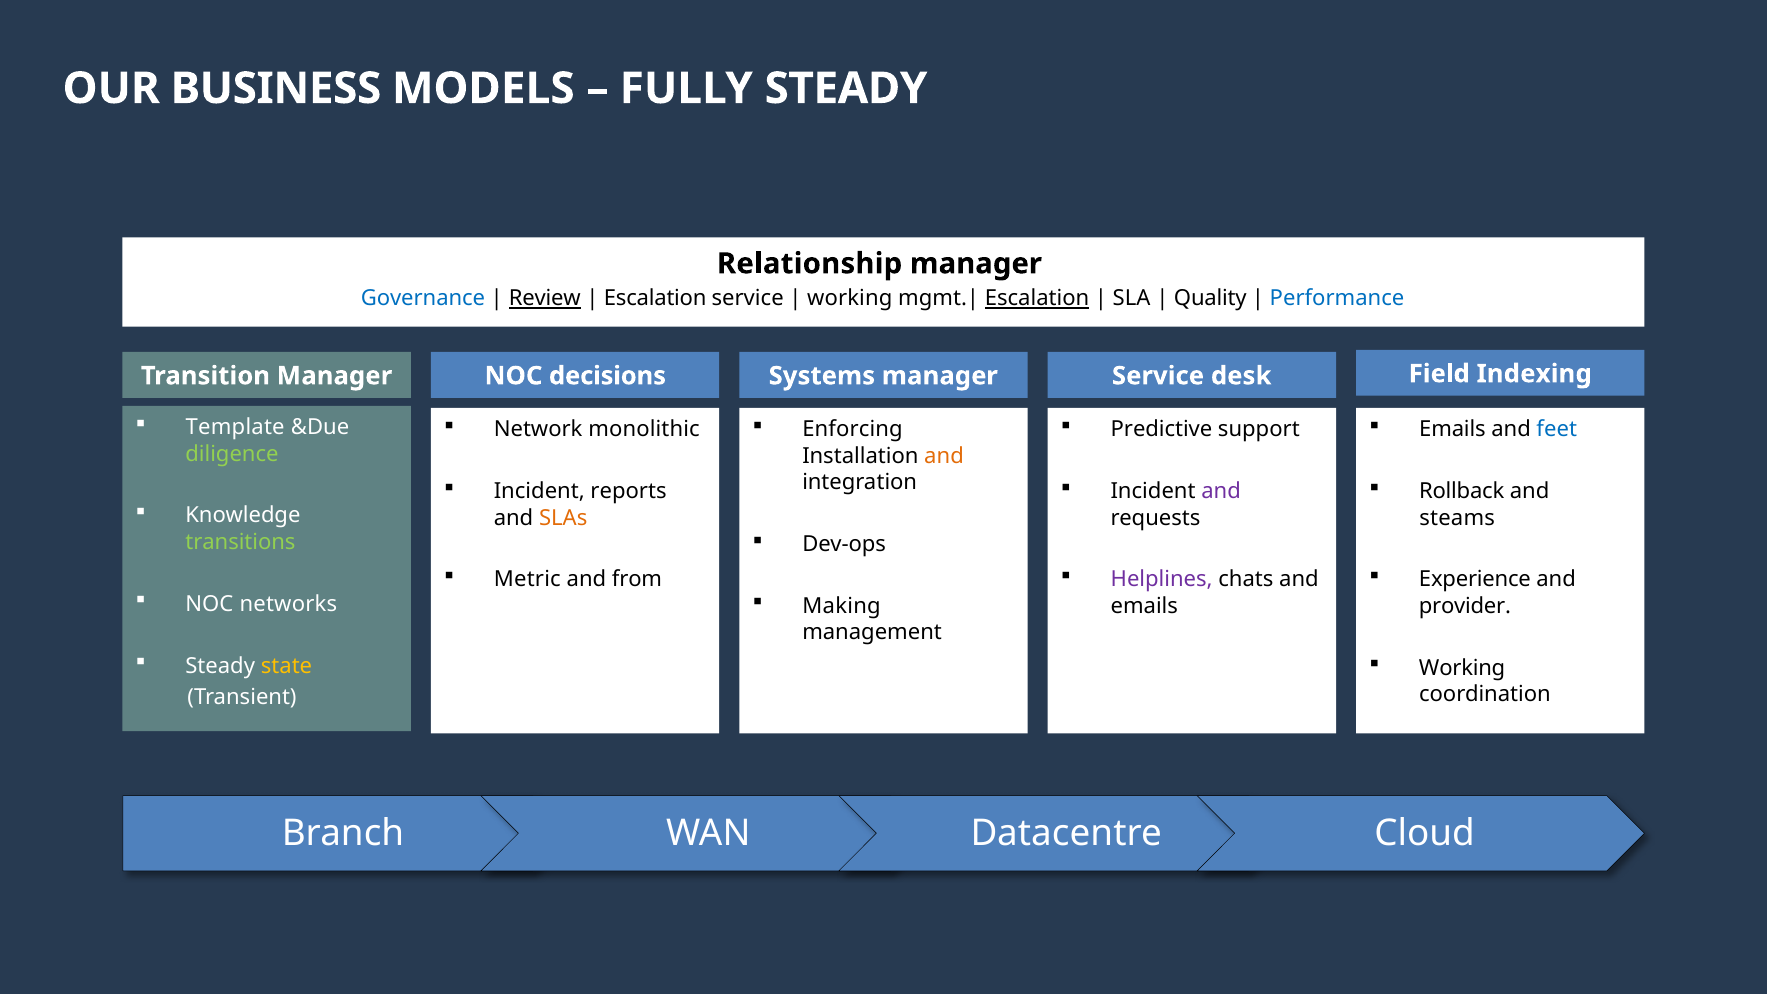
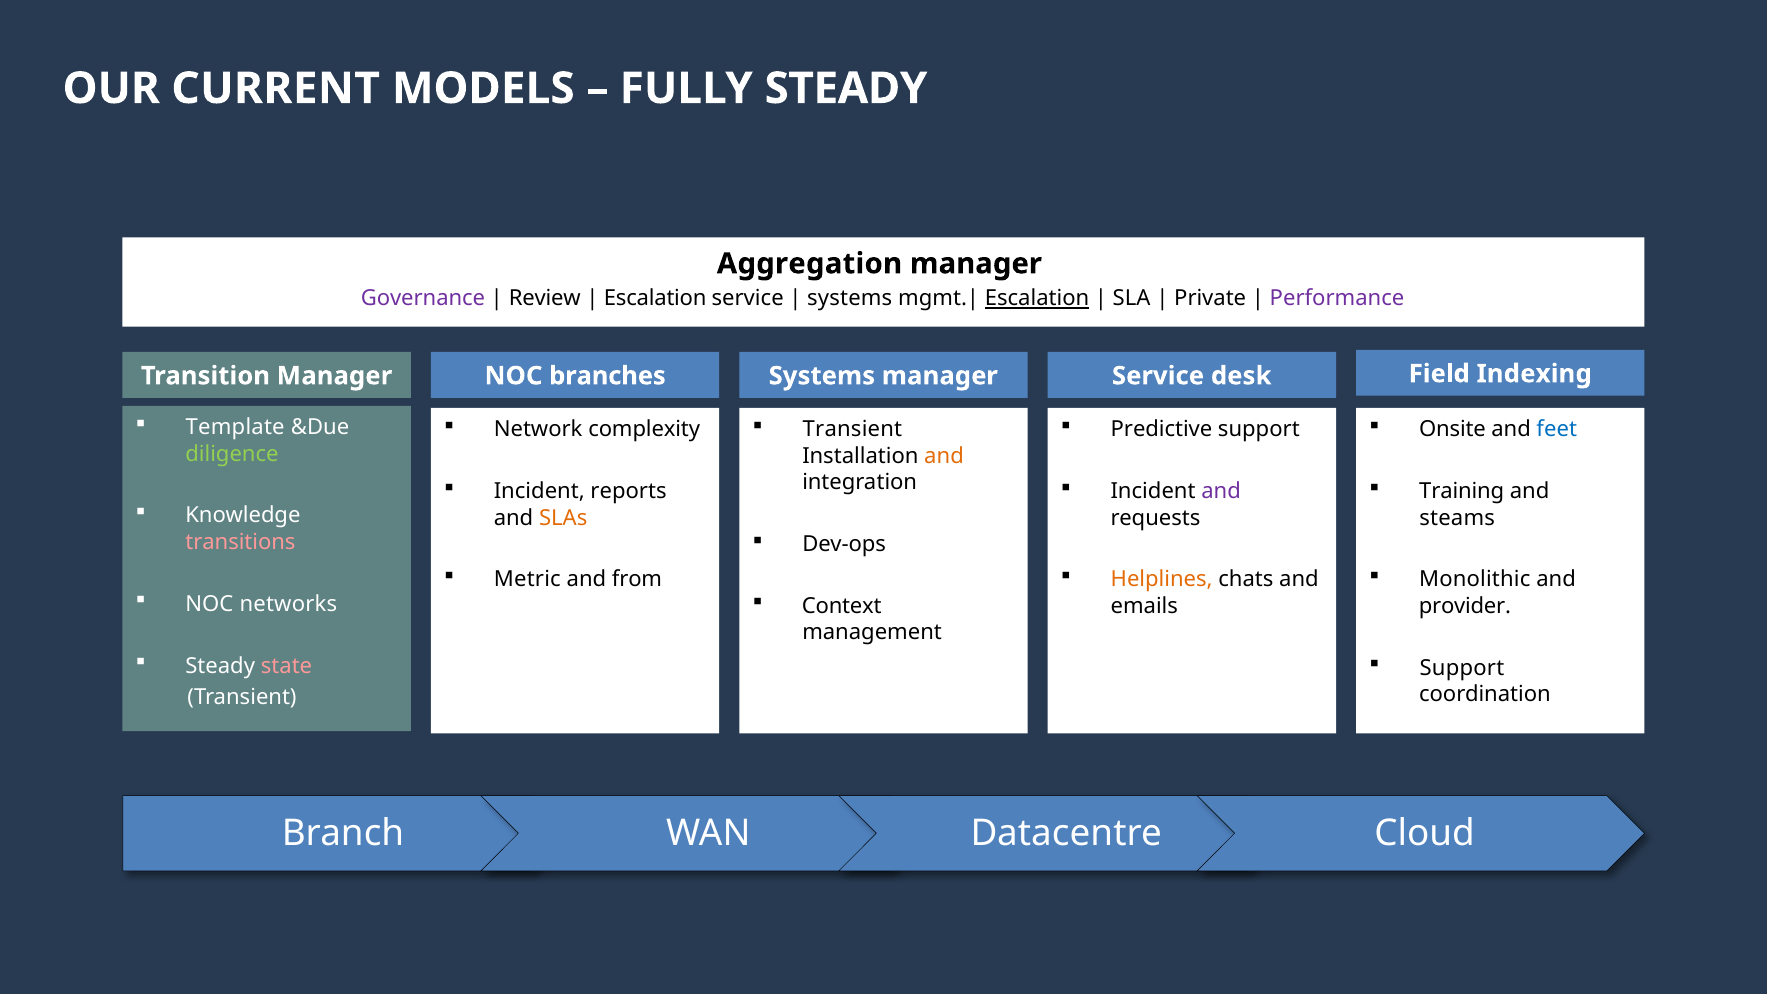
BUSINESS: BUSINESS -> CURRENT
Relationship: Relationship -> Aggregation
Governance colour: blue -> purple
Review underline: present -> none
working at (850, 298): working -> systems
Quality: Quality -> Private
Performance colour: blue -> purple
decisions: decisions -> branches
monolithic: monolithic -> complexity
Enforcing at (853, 429): Enforcing -> Transient
Emails at (1452, 429): Emails -> Onsite
Rollback: Rollback -> Training
transitions colour: light green -> pink
Helplines colour: purple -> orange
Experience: Experience -> Monolithic
Making: Making -> Context
state colour: yellow -> pink
Working at (1462, 668): Working -> Support
